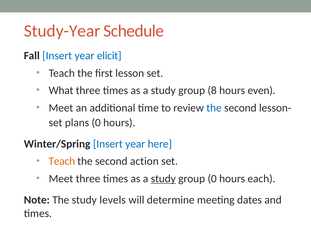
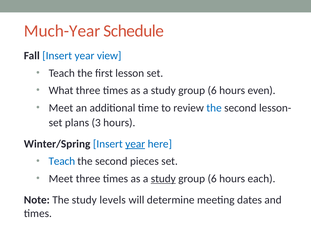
Study-Year: Study-Year -> Much-Year
elicit: elicit -> view
8 at (212, 91): 8 -> 6
plans 0: 0 -> 3
year at (135, 144) underline: none -> present
Teach at (62, 161) colour: orange -> blue
action: action -> pieces
0 at (212, 179): 0 -> 6
